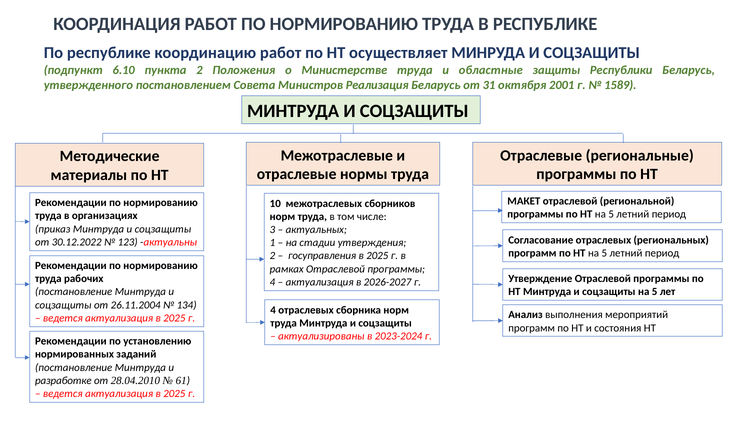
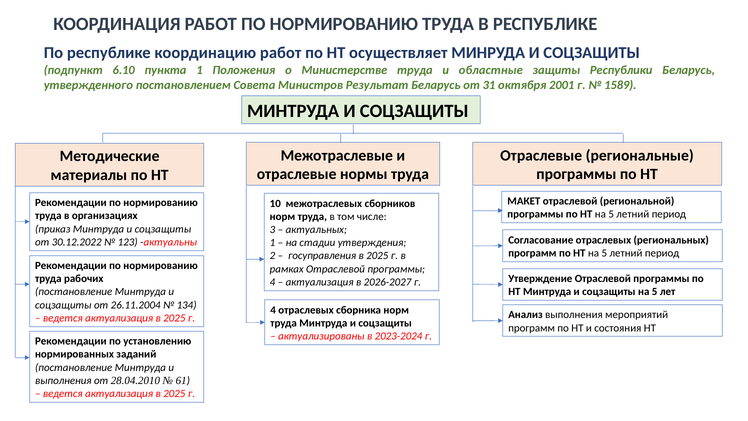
пункта 2: 2 -> 1
Реализация: Реализация -> Результат
разработке at (63, 380): разработке -> выполнения
